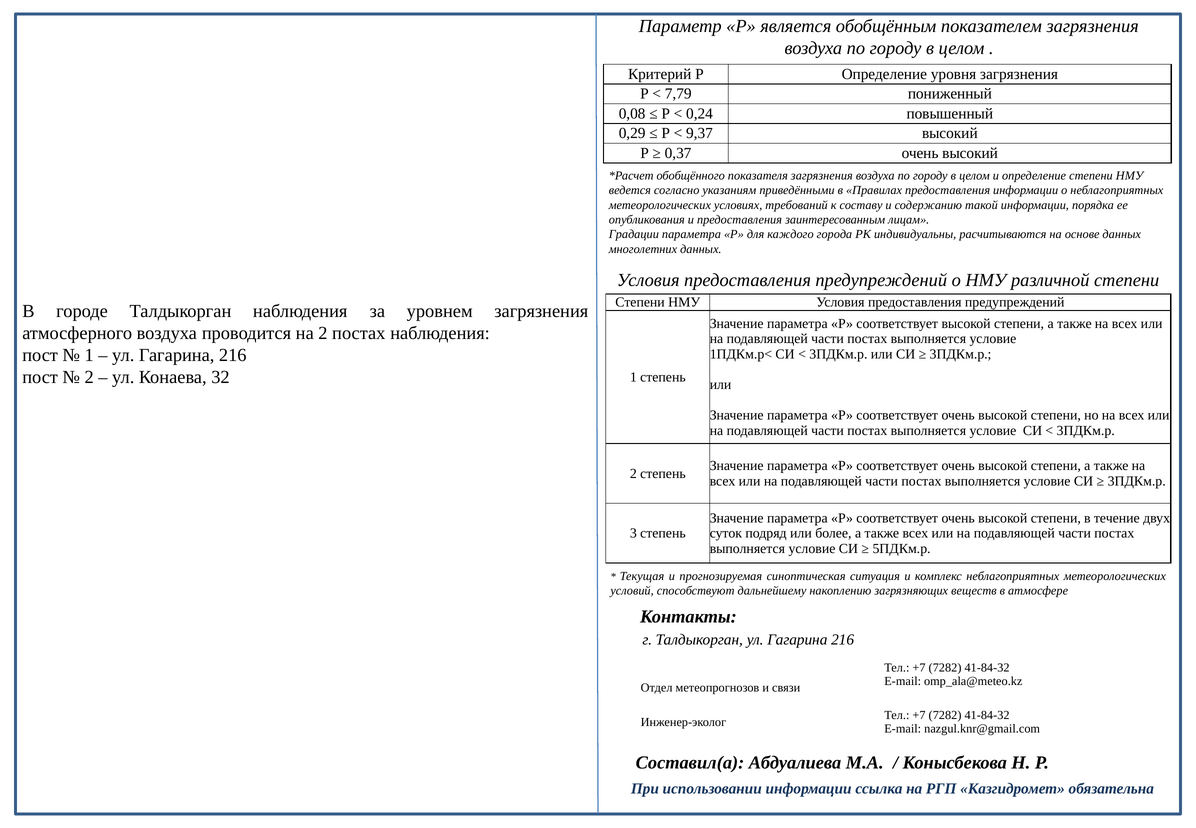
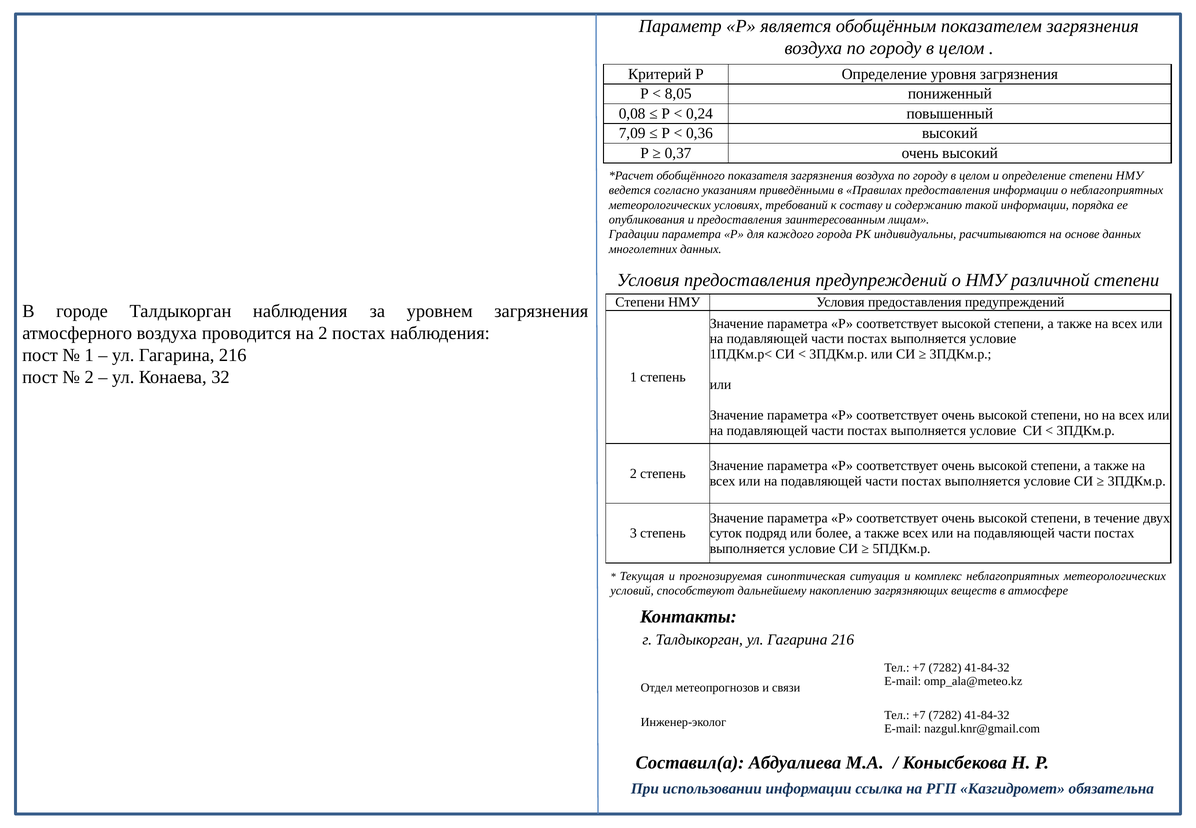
7,79: 7,79 -> 8,05
0,29: 0,29 -> 7,09
9,37: 9,37 -> 0,36
